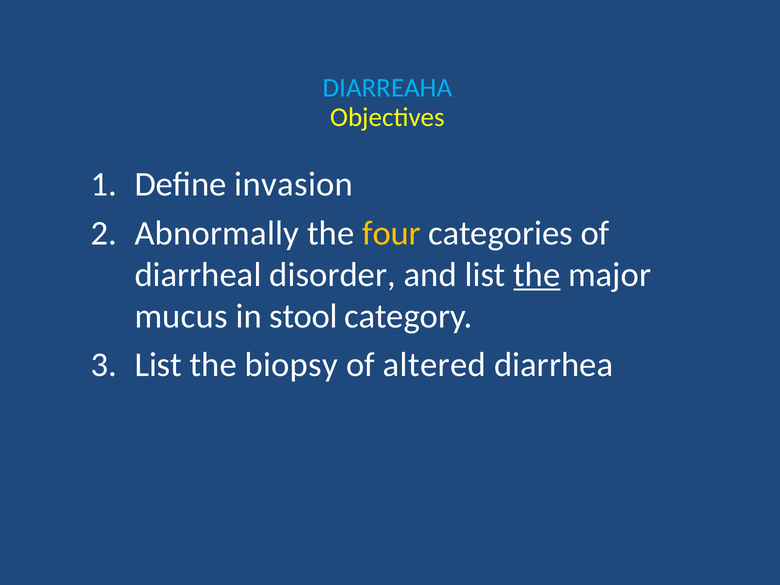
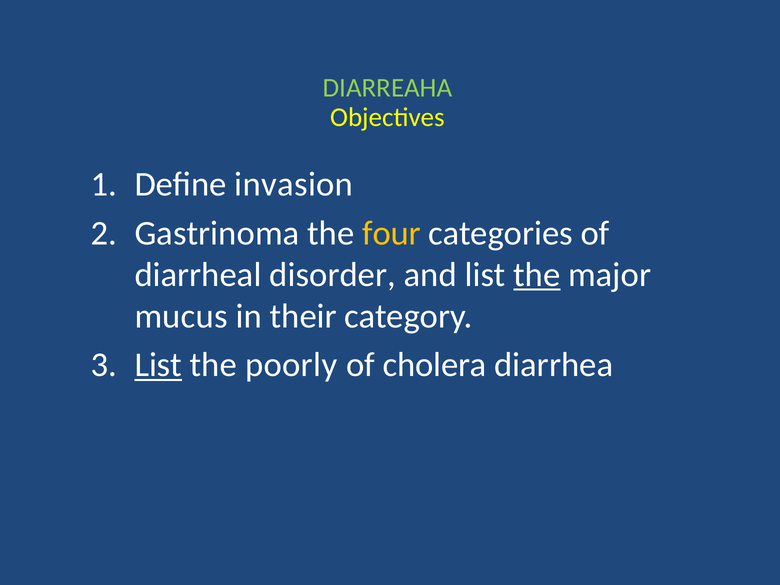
DIARREAHA colour: light blue -> light green
Abnormally: Abnormally -> Gastrinoma
stool: stool -> their
List at (158, 365) underline: none -> present
biopsy: biopsy -> poorly
altered: altered -> cholera
